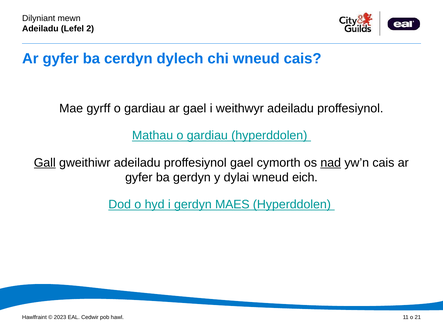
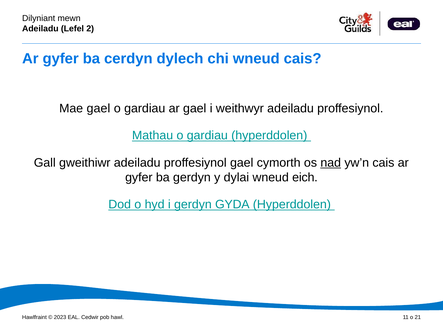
Mae gyrff: gyrff -> gael
Gall underline: present -> none
MAES: MAES -> GYDA
